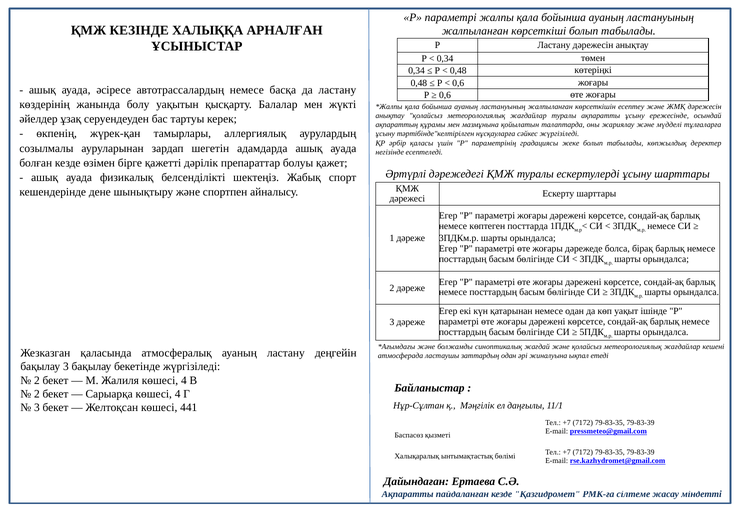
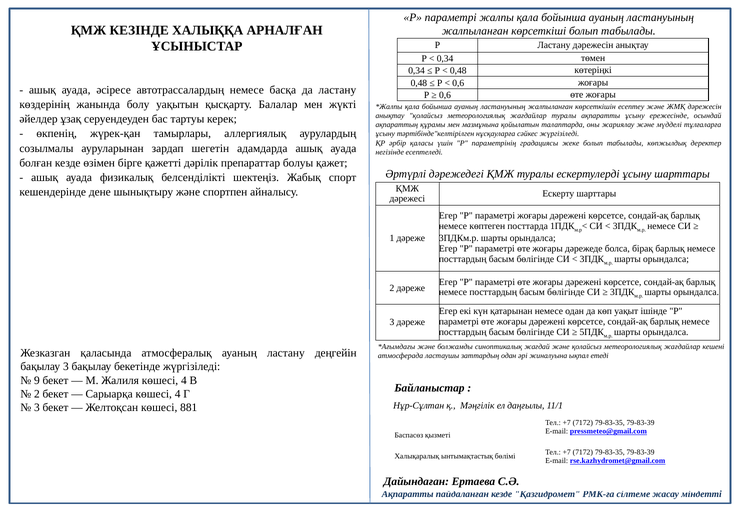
2 at (37, 380): 2 -> 9
441: 441 -> 881
